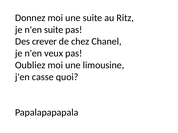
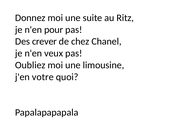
n'en suite: suite -> pour
casse: casse -> votre
